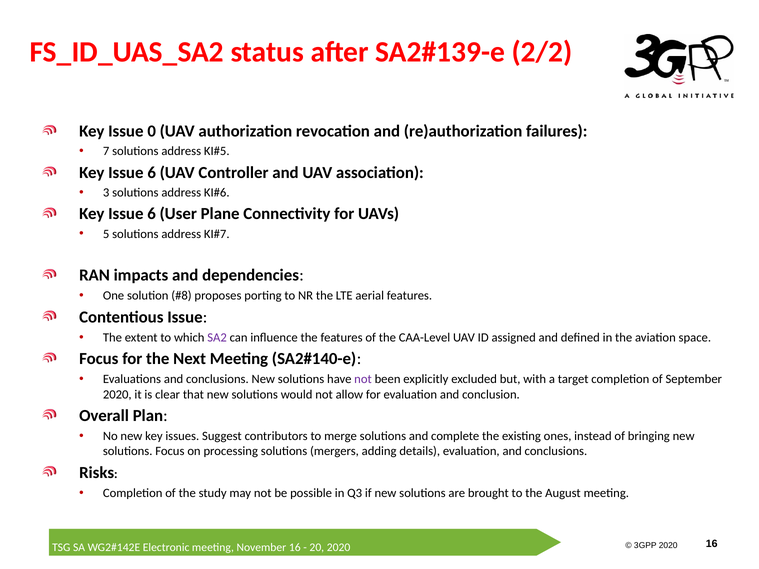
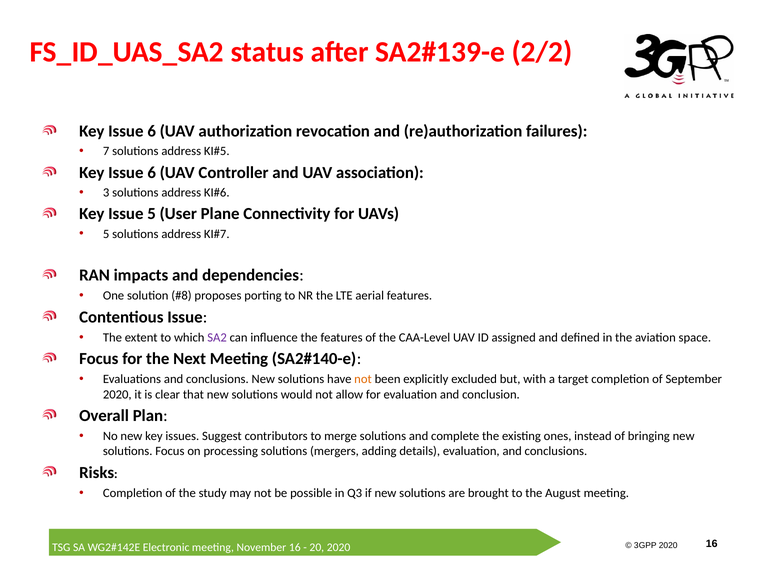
0 at (152, 131): 0 -> 6
6 at (152, 214): 6 -> 5
not at (363, 379) colour: purple -> orange
